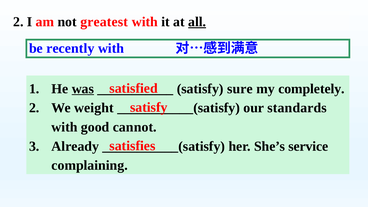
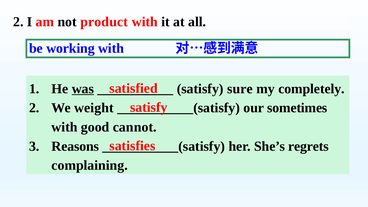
greatest: greatest -> product
all underline: present -> none
recently: recently -> working
standards: standards -> sometimes
Already: Already -> Reasons
service: service -> regrets
